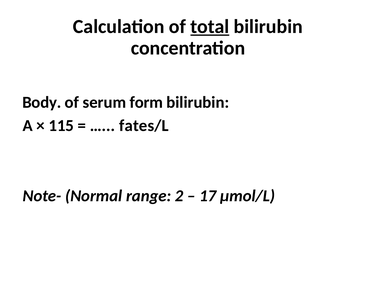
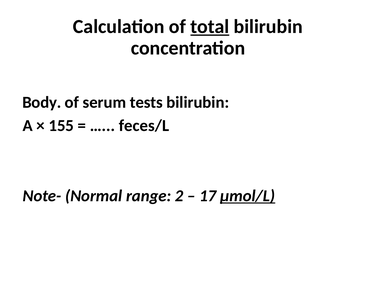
form: form -> tests
115: 115 -> 155
fates/L: fates/L -> feces/L
µmol/L underline: none -> present
